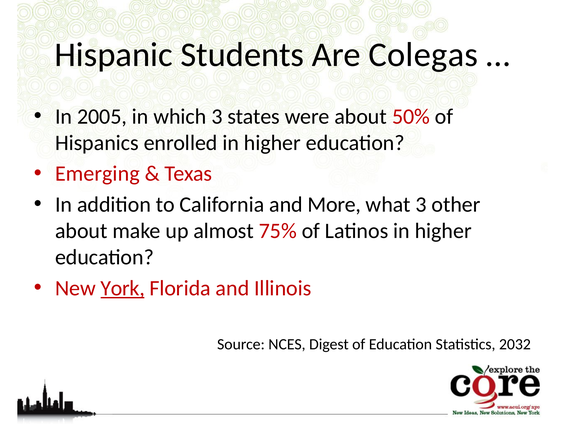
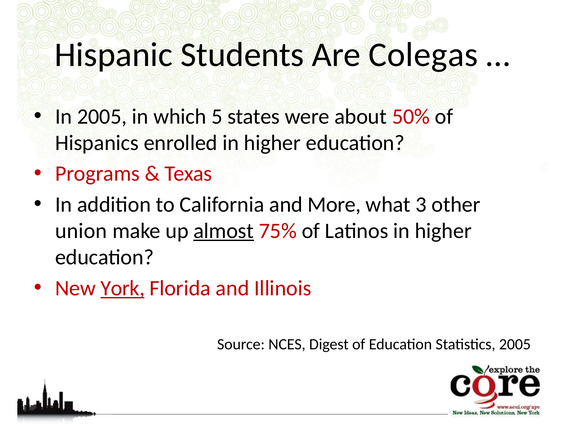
which 3: 3 -> 5
Emerging: Emerging -> Programs
about at (81, 231): about -> union
almost underline: none -> present
Statistics 2032: 2032 -> 2005
